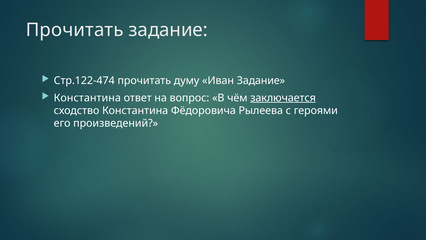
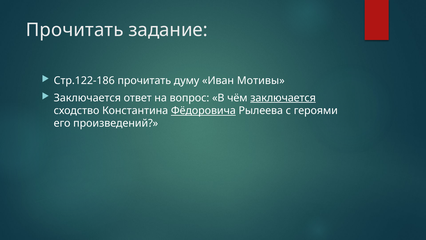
Стр.122-474: Стр.122-474 -> Стр.122-186
Иван Задание: Задание -> Мотивы
Константина at (87, 98): Константина -> Заключается
Фёдоровича underline: none -> present
